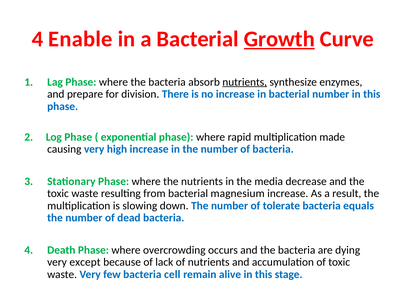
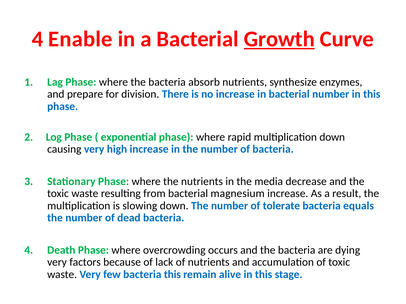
nutrients at (245, 82) underline: present -> none
multiplication made: made -> down
except: except -> factors
bacteria cell: cell -> this
